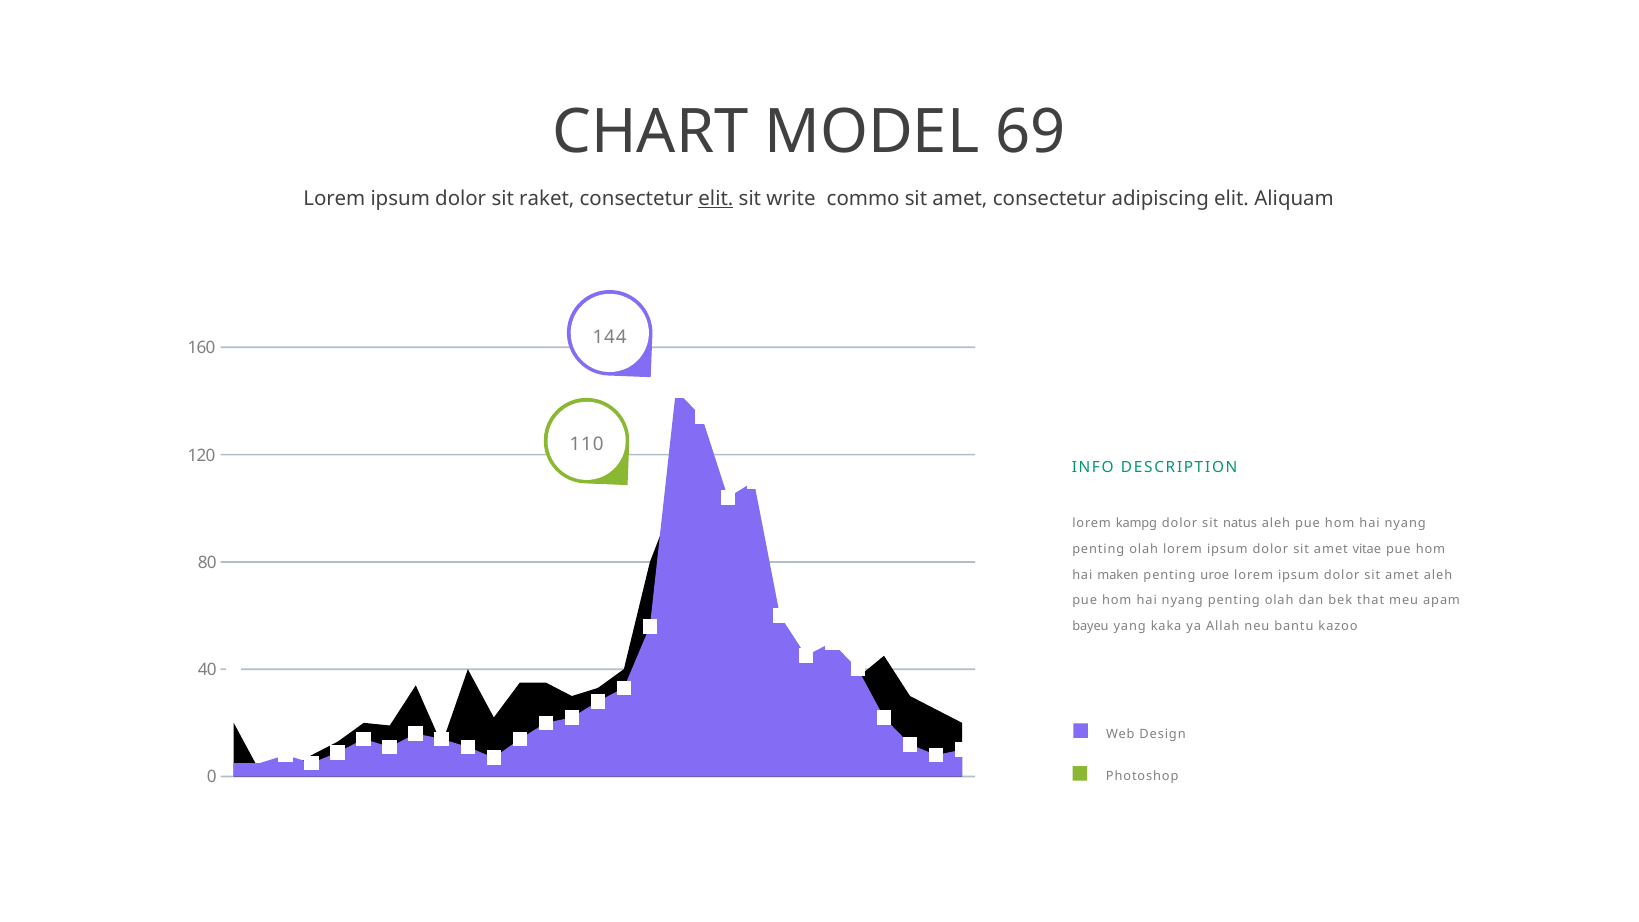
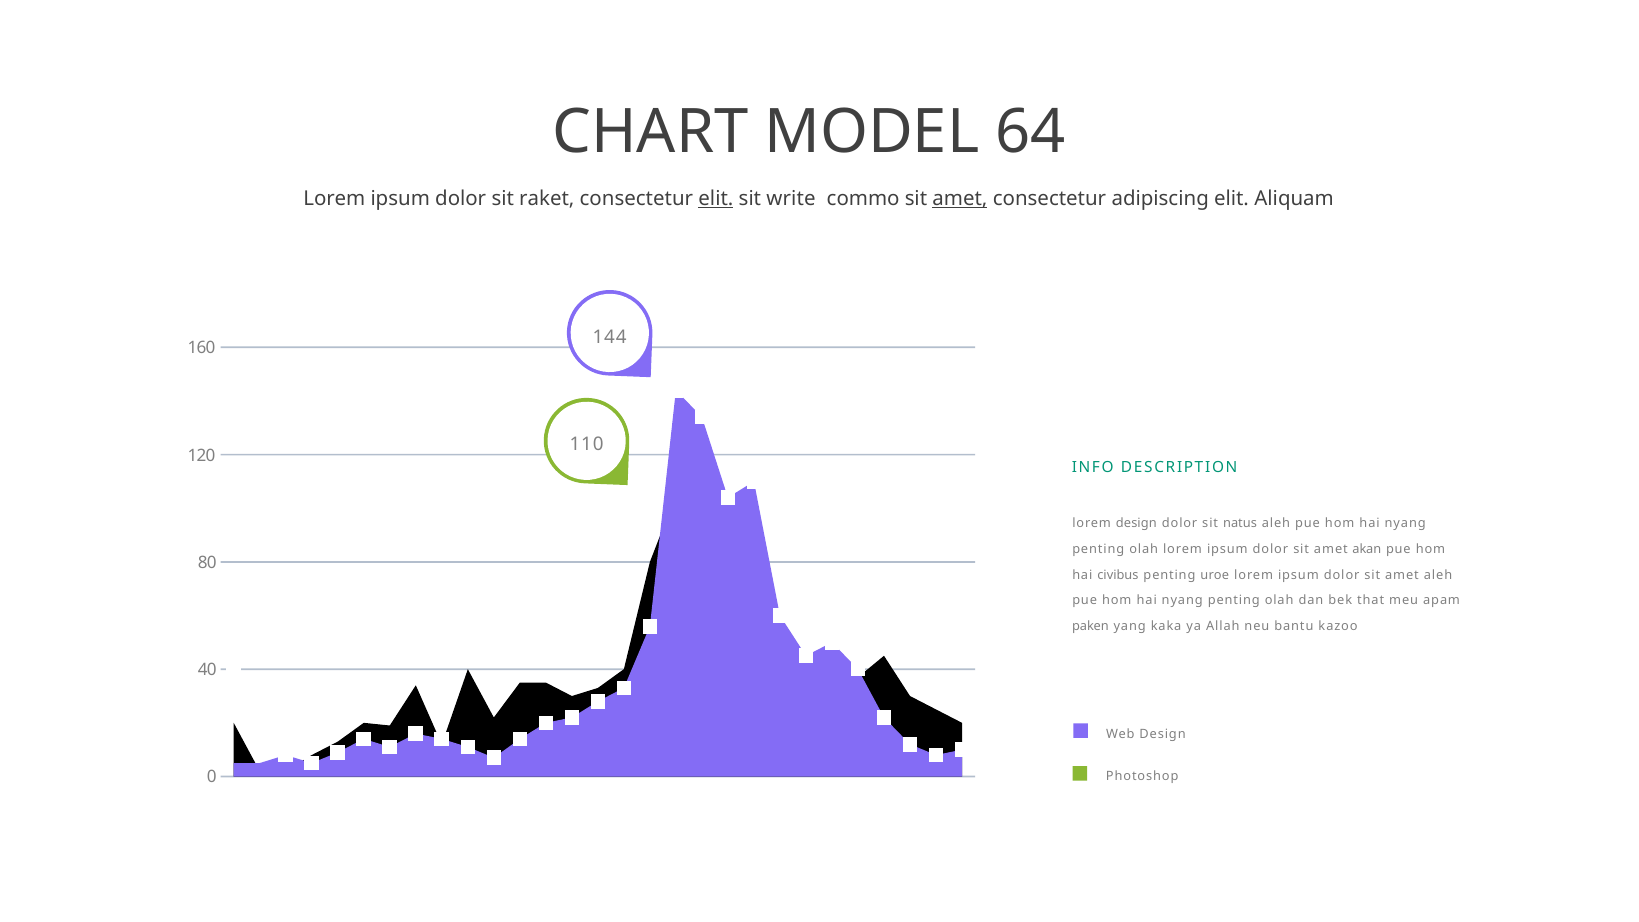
69: 69 -> 64
amet at (960, 198) underline: none -> present
lorem kampg: kampg -> design
vitae: vitae -> akan
maken: maken -> civibus
bayeu: bayeu -> paken
